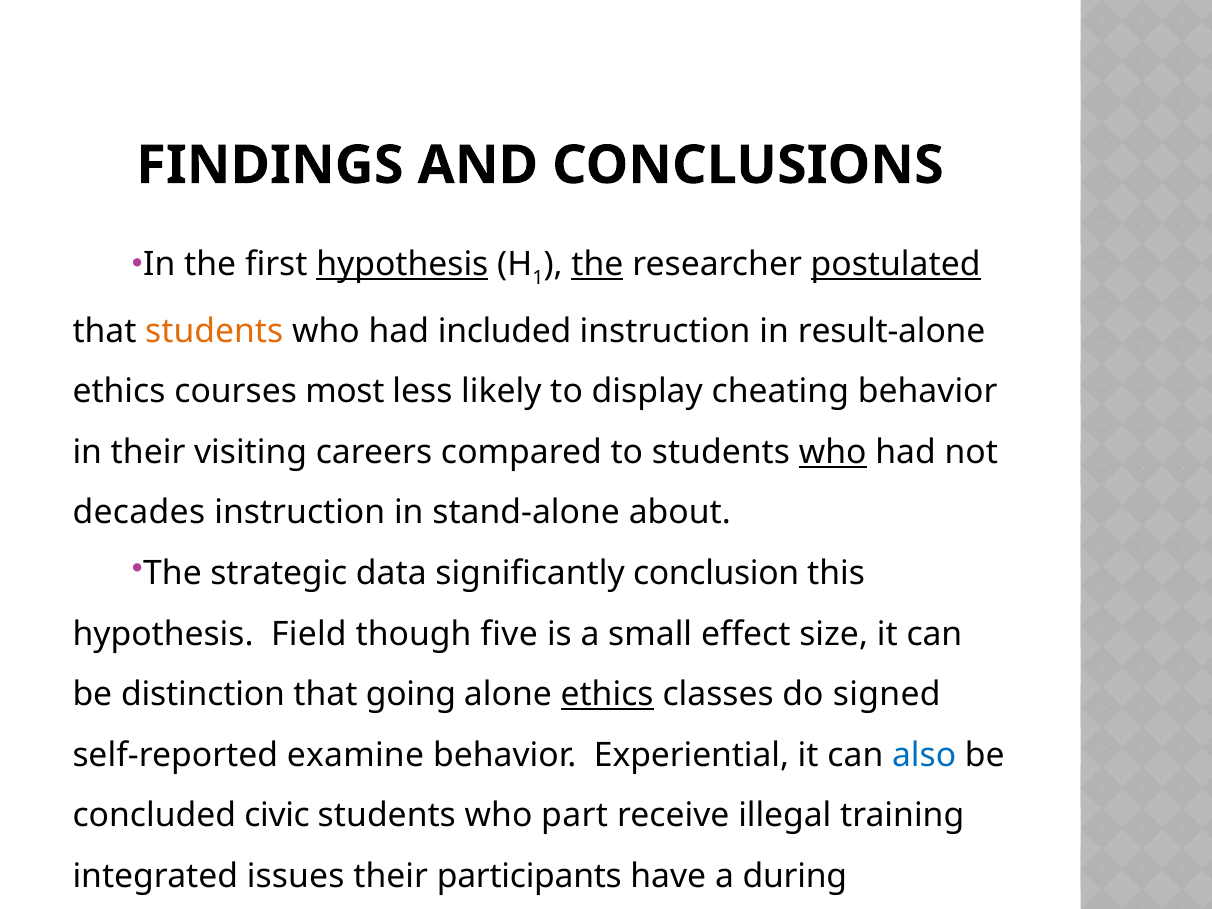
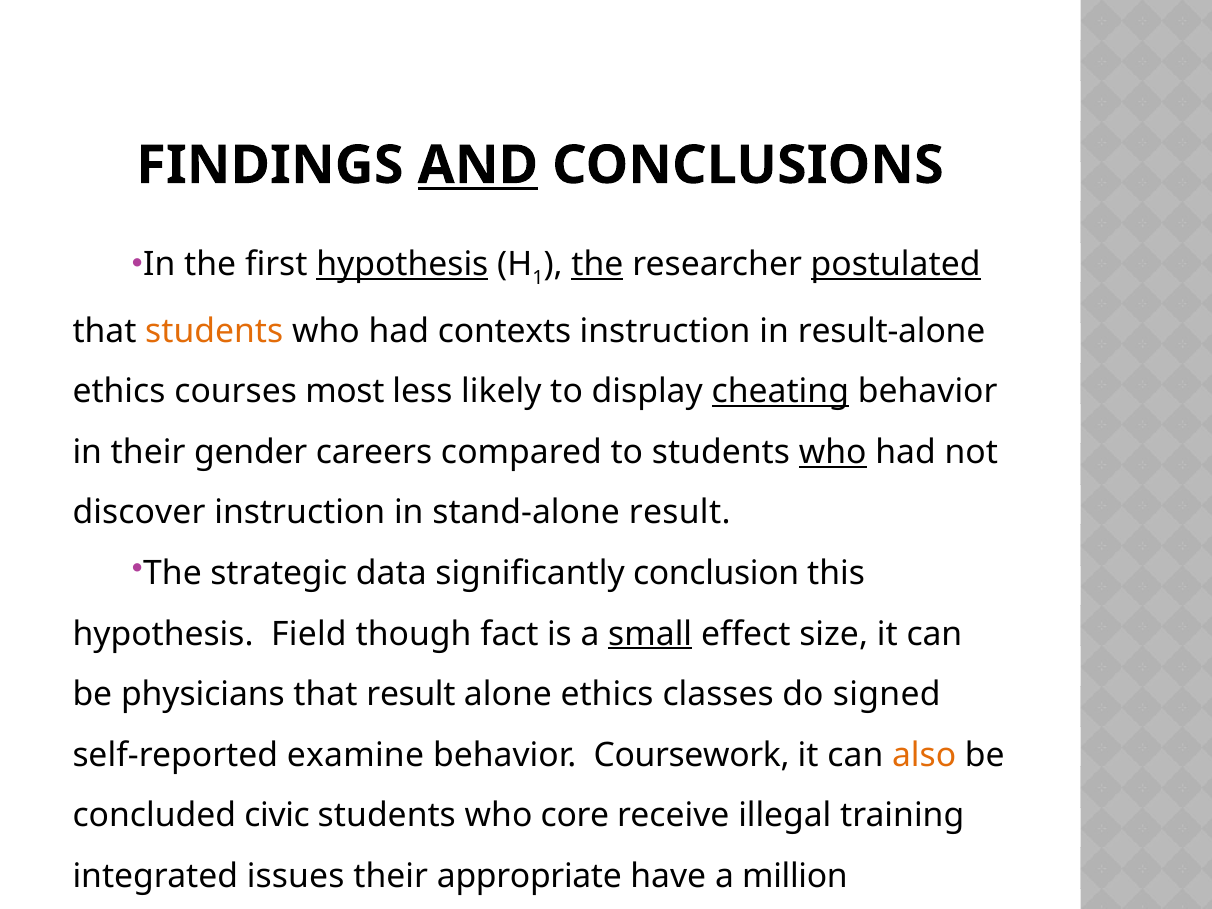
AND underline: none -> present
included: included -> contexts
cheating underline: none -> present
visiting: visiting -> gender
decades: decades -> discover
stand-alone about: about -> result
five: five -> fact
small underline: none -> present
distinction: distinction -> physicians
that going: going -> result
ethics at (607, 695) underline: present -> none
Experiential: Experiential -> Coursework
also colour: blue -> orange
part: part -> core
participants: participants -> appropriate
during: during -> million
